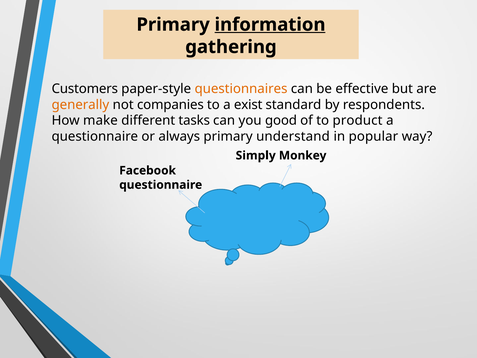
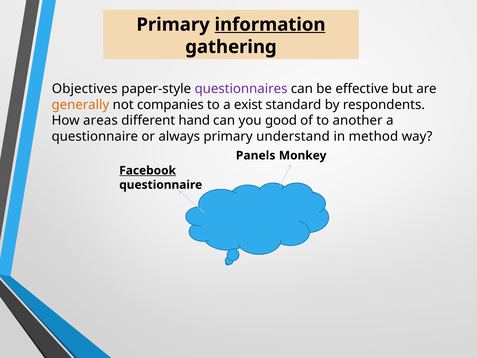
Customers: Customers -> Objectives
questionnaires colour: orange -> purple
make: make -> areas
tasks: tasks -> hand
product: product -> another
popular: popular -> method
Simply: Simply -> Panels
Facebook underline: none -> present
